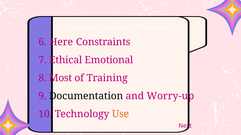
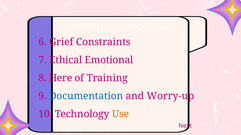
Here: Here -> Grief
Most: Most -> Here
Documentation colour: black -> blue
